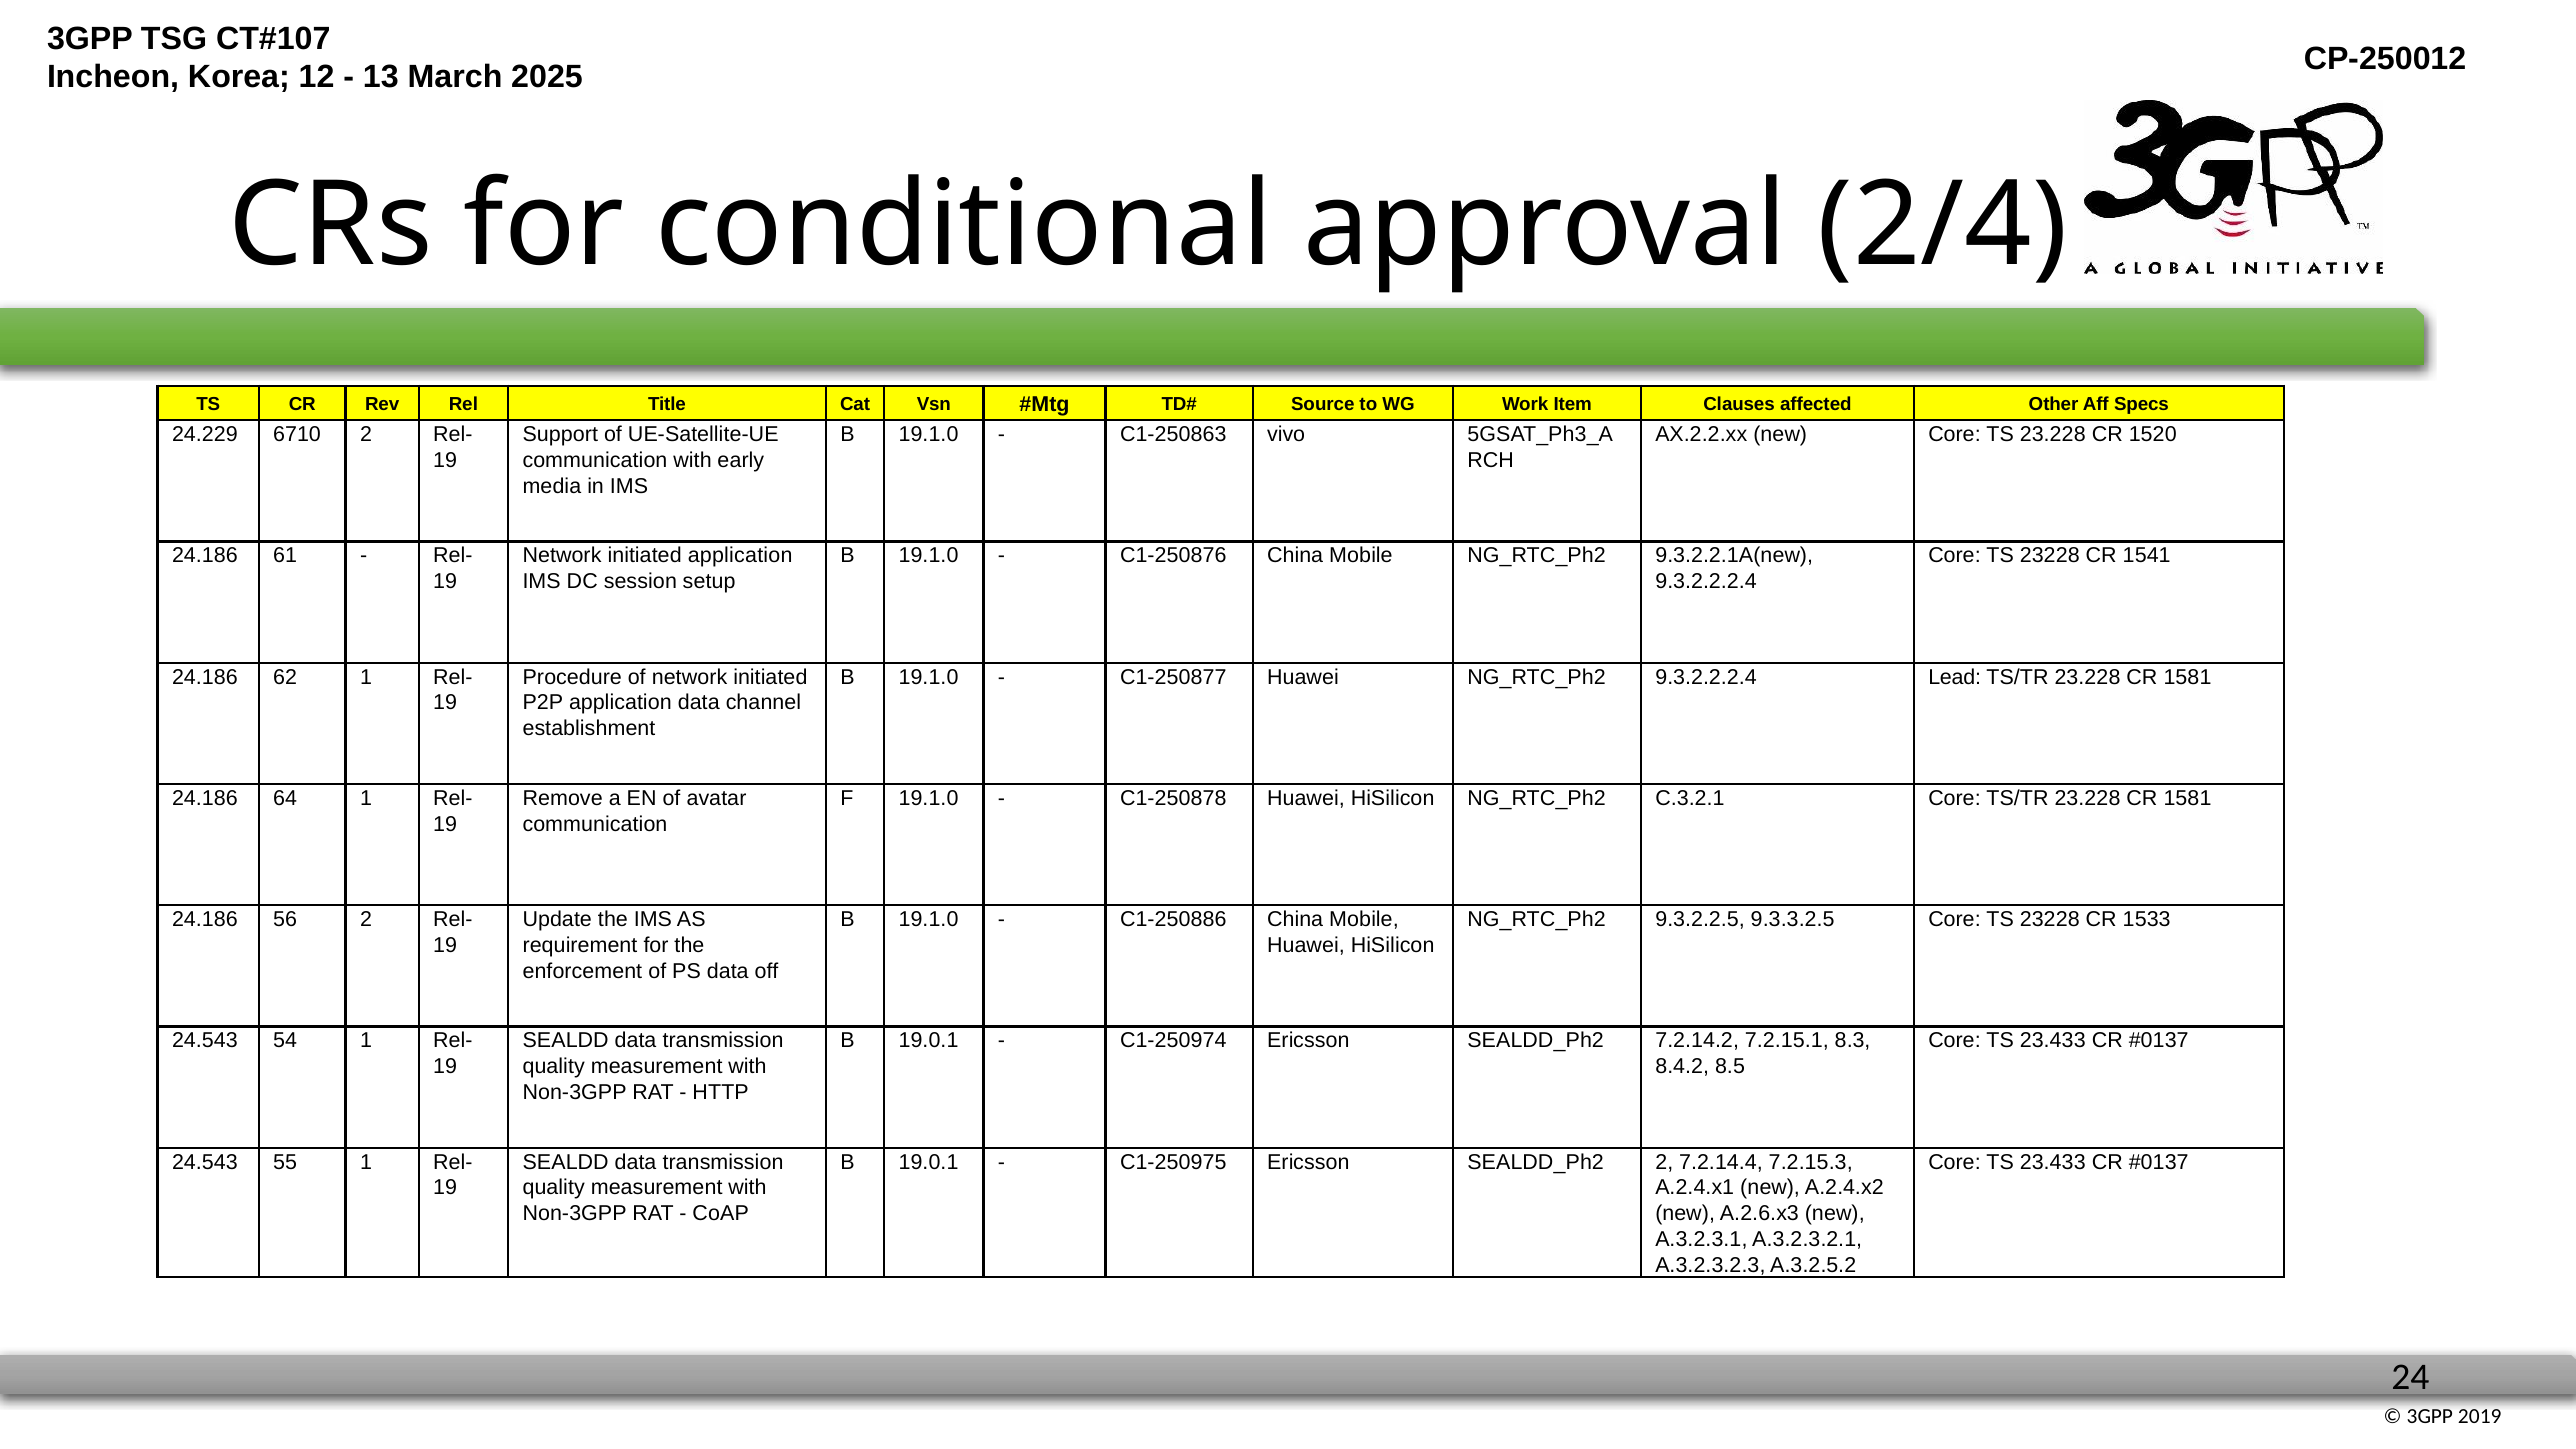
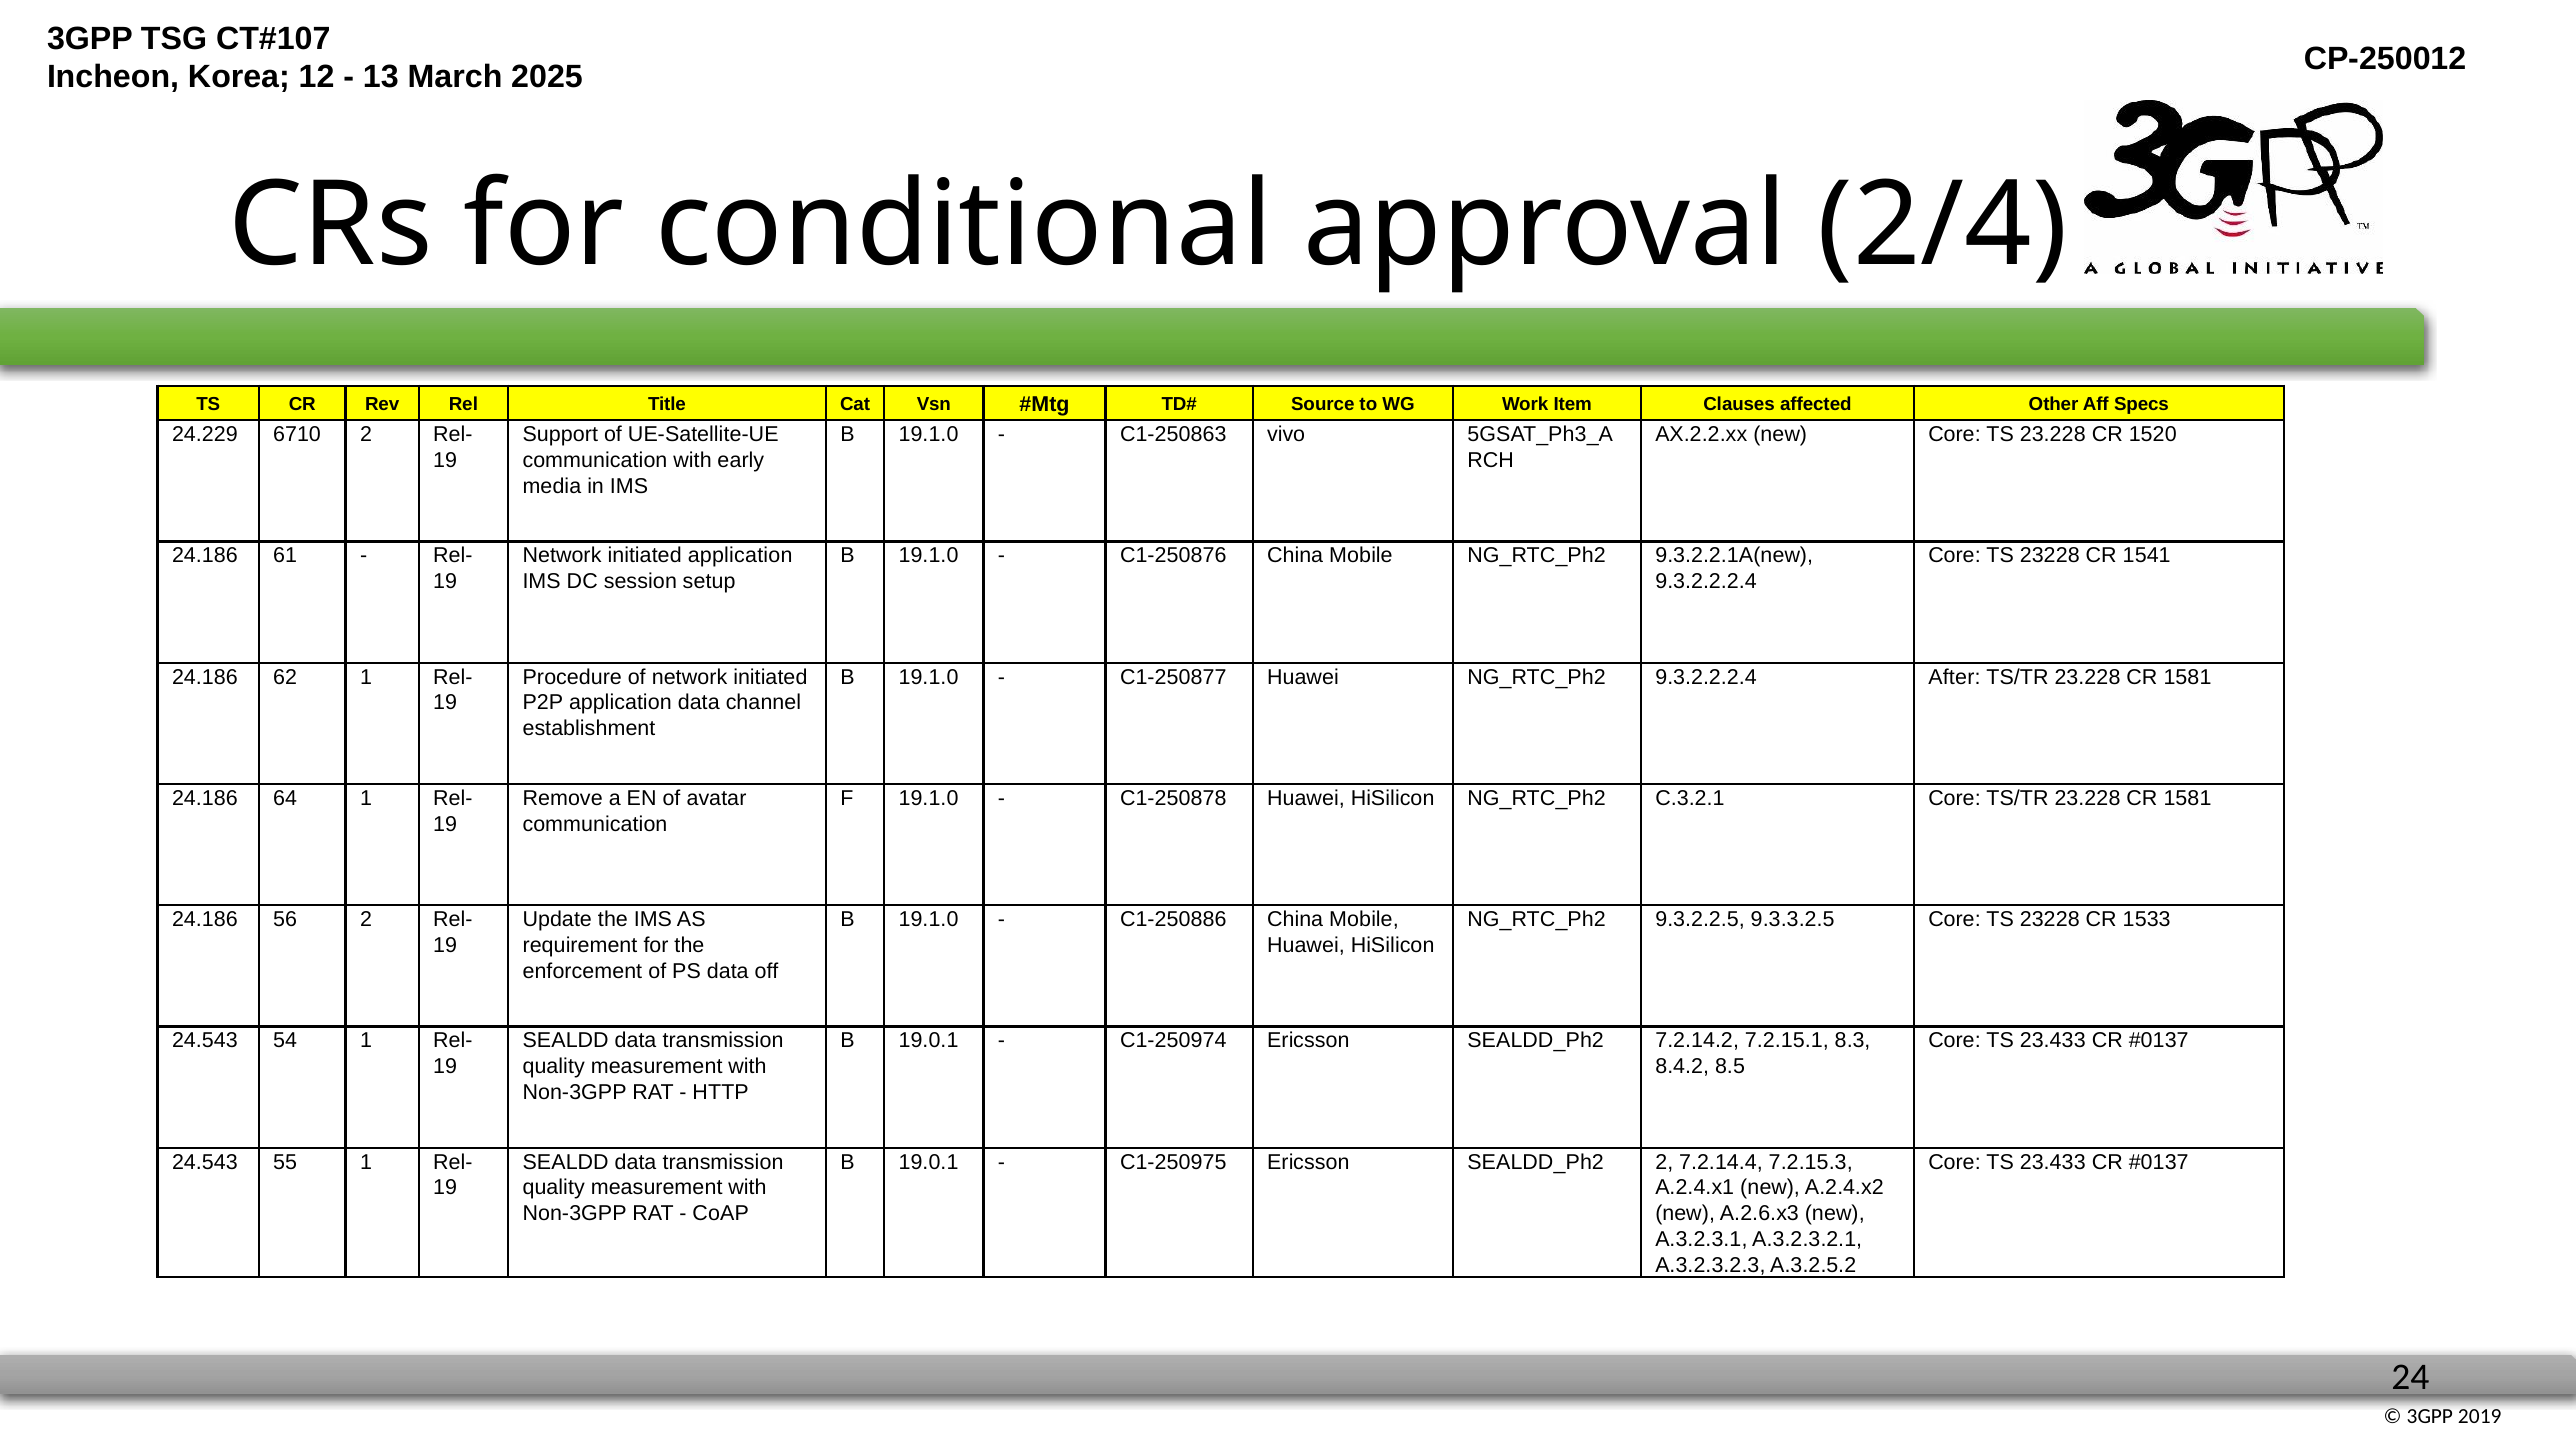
Lead: Lead -> After
